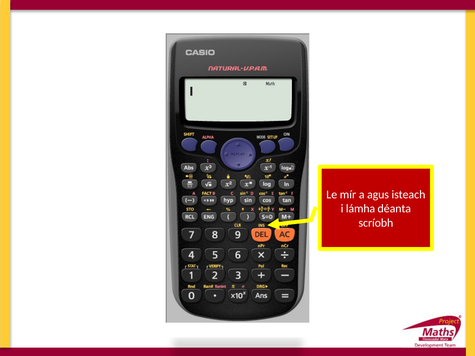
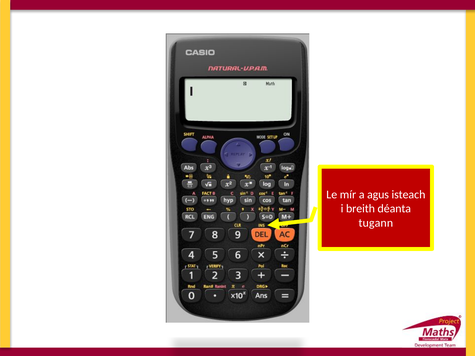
lámha: lámha -> breith
scríobh: scríobh -> tugann
